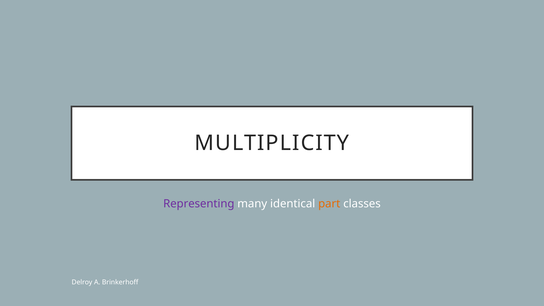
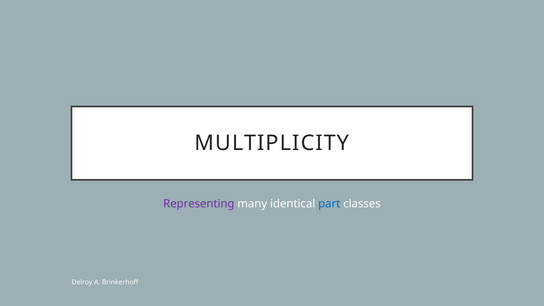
part colour: orange -> blue
